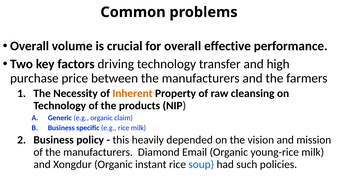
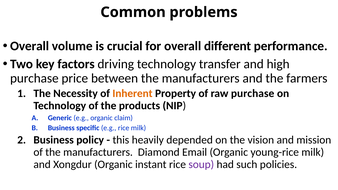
effective: effective -> different
raw cleansing: cleansing -> purchase
soup colour: blue -> purple
